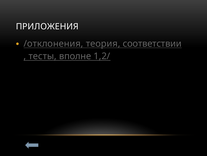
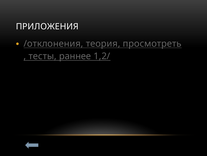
соответствии: соответствии -> просмотреть
вполне: вполне -> раннее
